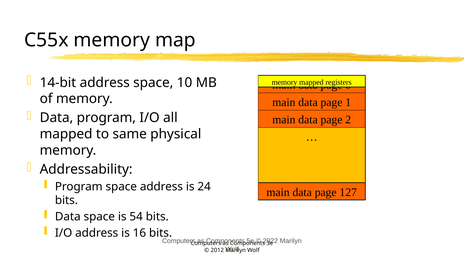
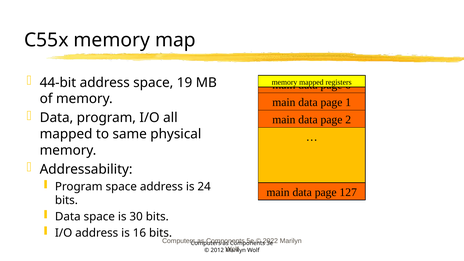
14-bit: 14-bit -> 44-bit
10: 10 -> 19
54: 54 -> 30
